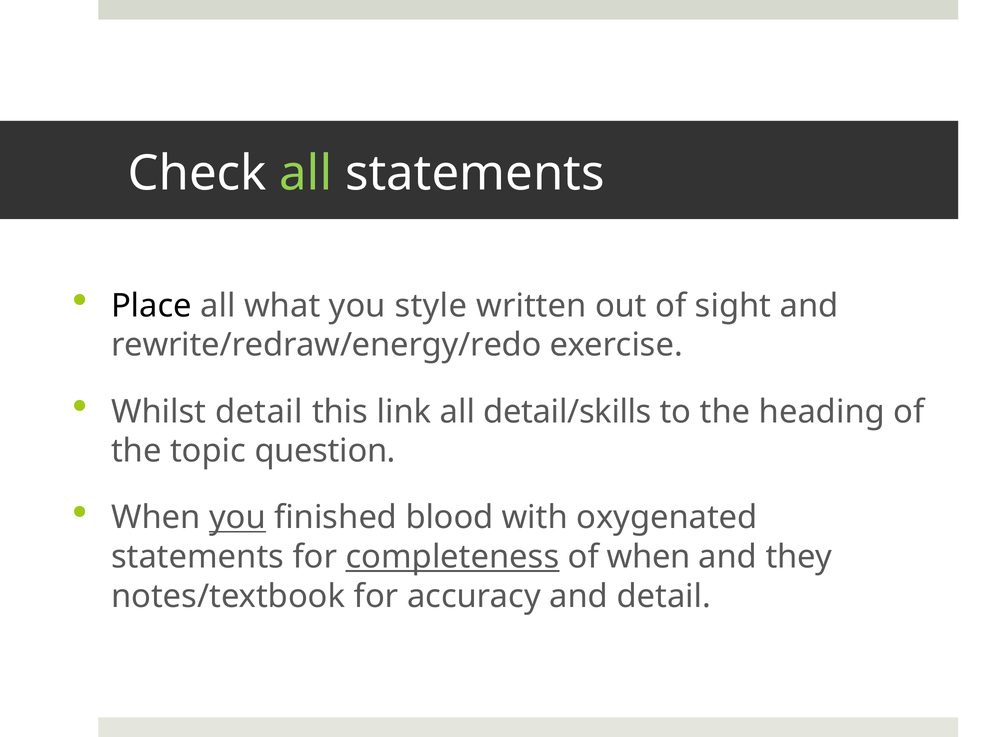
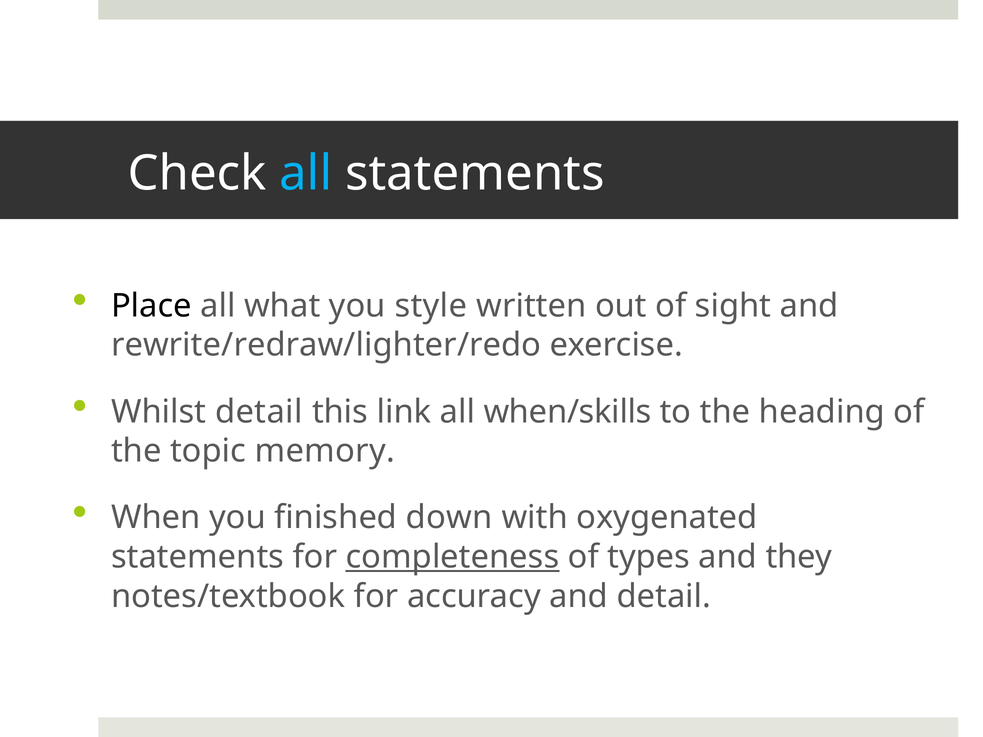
all at (306, 173) colour: light green -> light blue
rewrite/redraw/energy/redo: rewrite/redraw/energy/redo -> rewrite/redraw/lighter/redo
detail/skills: detail/skills -> when/skills
question: question -> memory
you at (237, 518) underline: present -> none
blood: blood -> down
of when: when -> types
